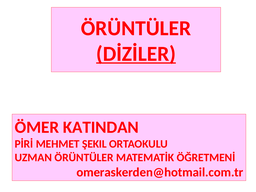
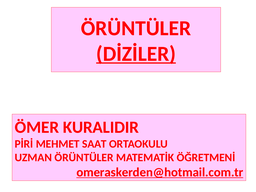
KATINDAN: KATINDAN -> KURALIDIR
ŞEKIL: ŞEKIL -> SAAT
omeraskerden@hotmail.com.tr underline: none -> present
